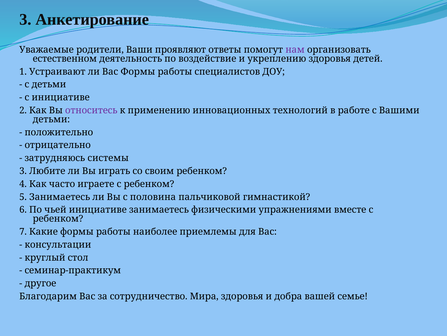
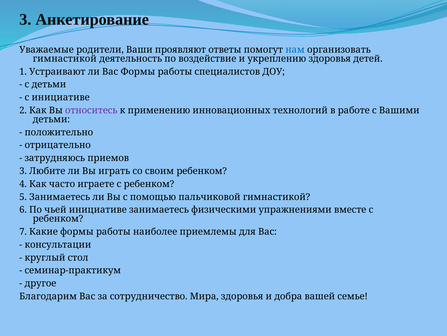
нам colour: purple -> blue
естественном at (65, 59): естественном -> гимнастикой
системы: системы -> приемов
половина: половина -> помощью
